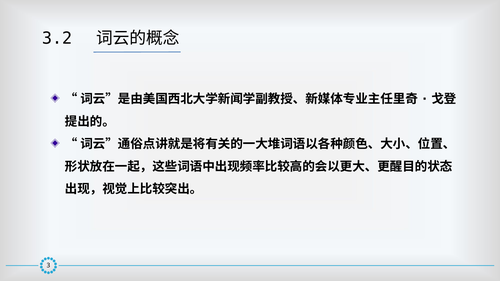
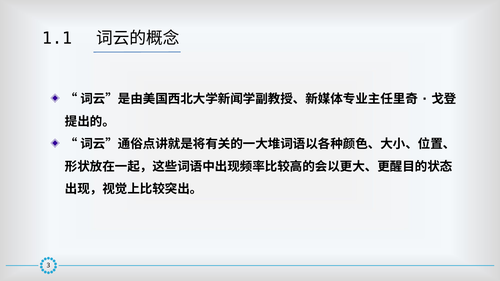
3.2: 3.2 -> 1.1
